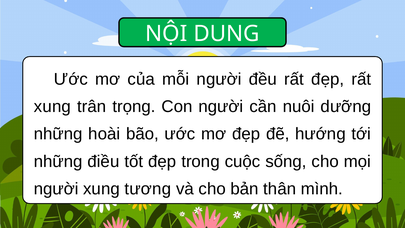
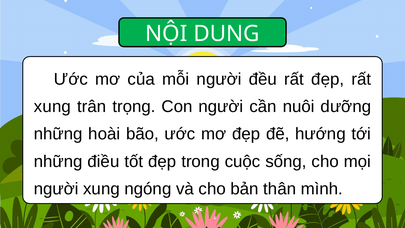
tương: tương -> ngóng
